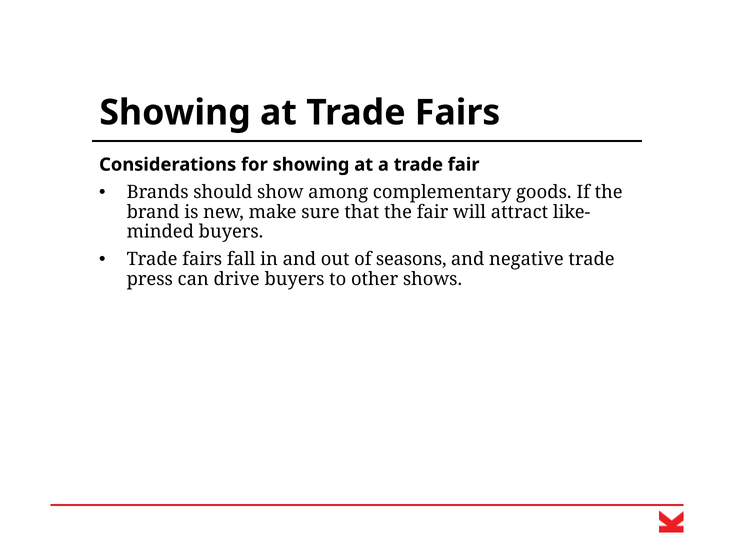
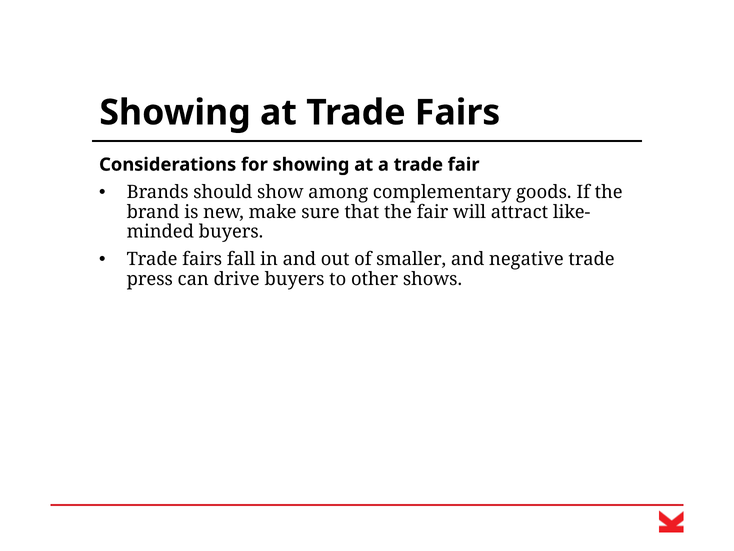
seasons: seasons -> smaller
